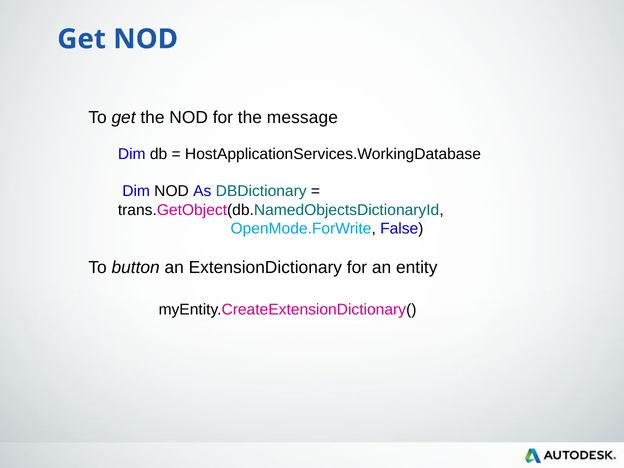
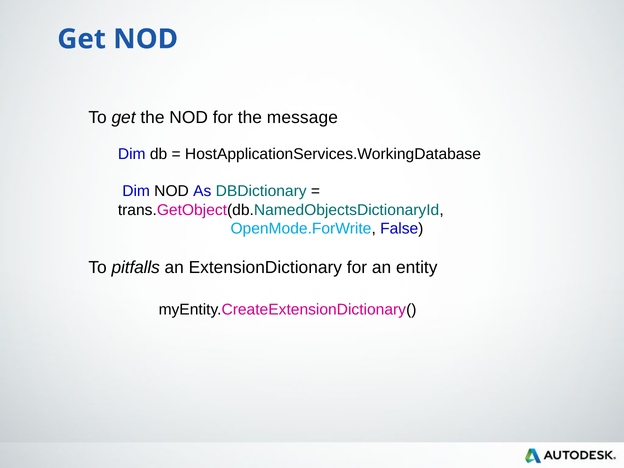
button: button -> pitfalls
